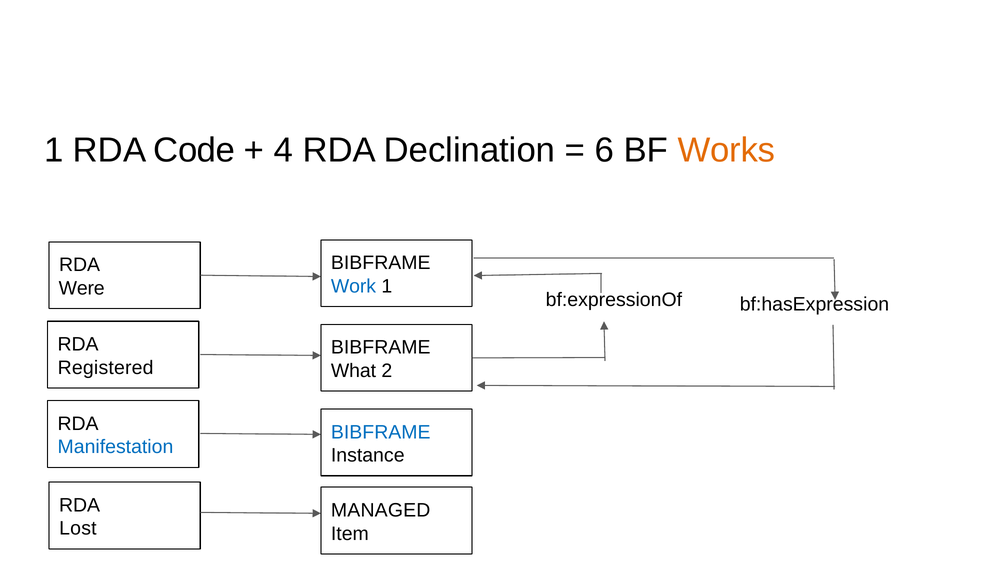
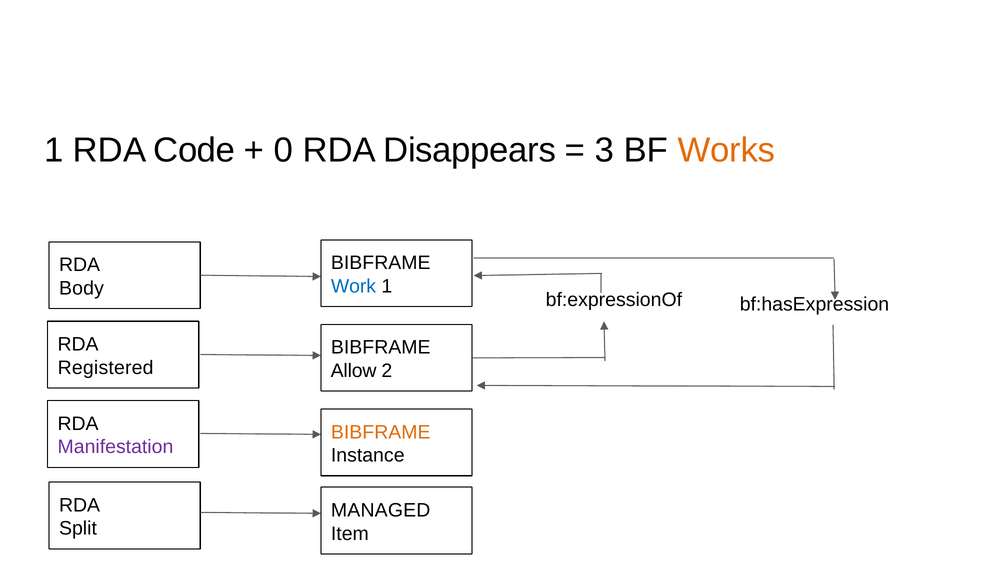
4: 4 -> 0
Declination: Declination -> Disappears
6: 6 -> 3
Were: Were -> Body
What: What -> Allow
BIBFRAME at (381, 432) colour: blue -> orange
Manifestation colour: blue -> purple
Lost: Lost -> Split
